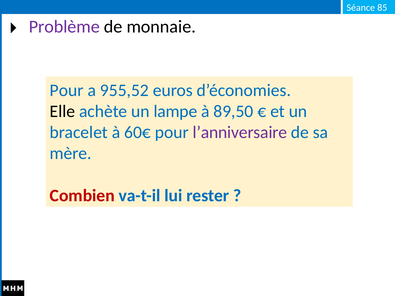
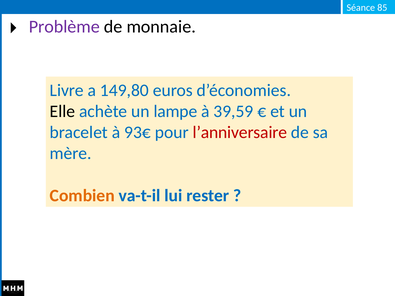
Pour at (67, 90): Pour -> Livre
955,52: 955,52 -> 149,80
89,50: 89,50 -> 39,59
60€: 60€ -> 93€
l’anniversaire colour: purple -> red
Combien colour: red -> orange
